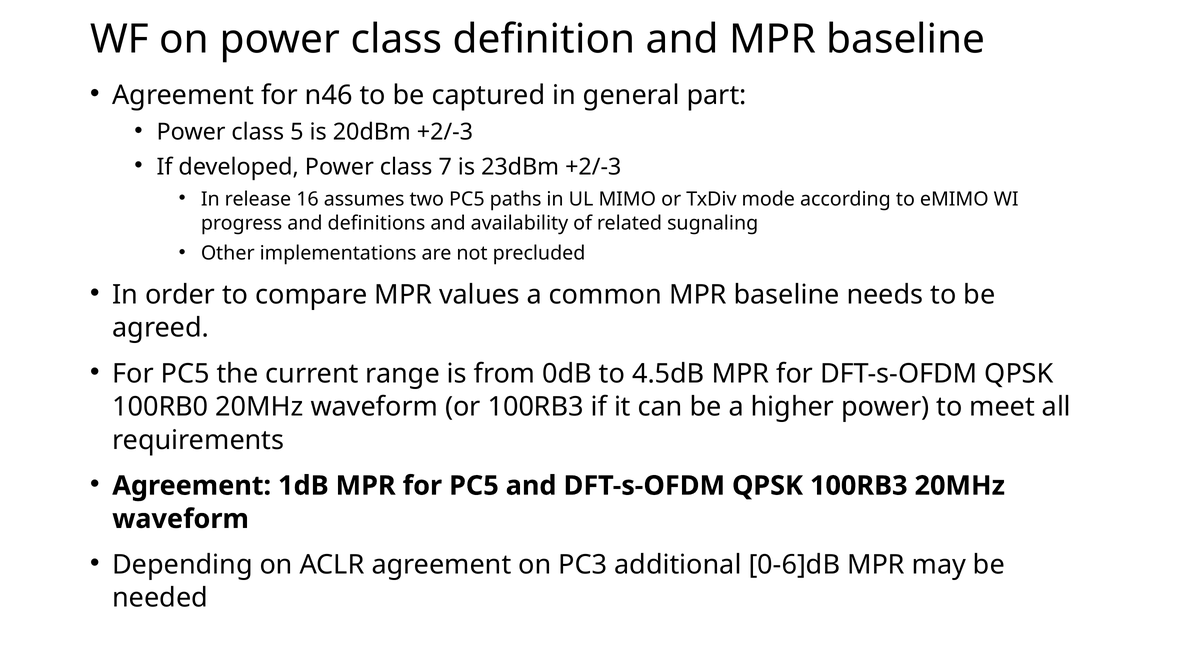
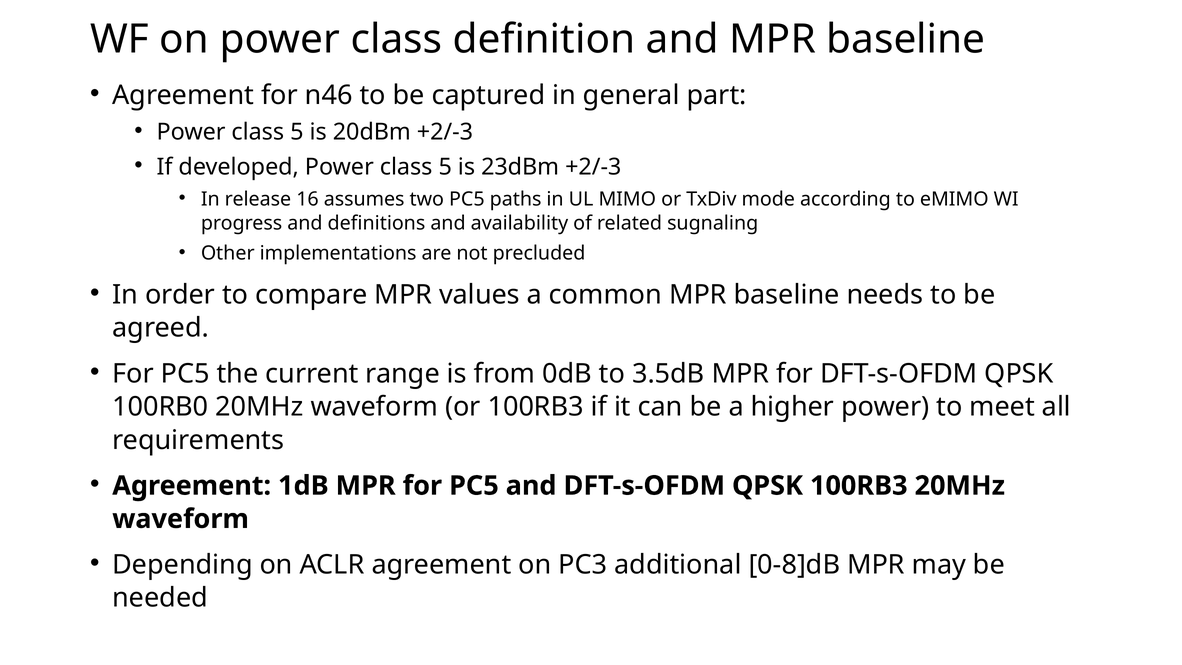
developed Power class 7: 7 -> 5
4.5dB: 4.5dB -> 3.5dB
0-6]dB: 0-6]dB -> 0-8]dB
